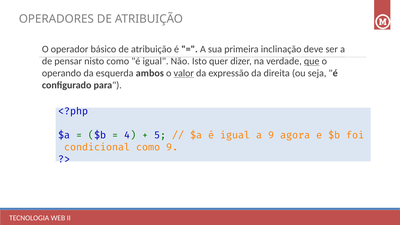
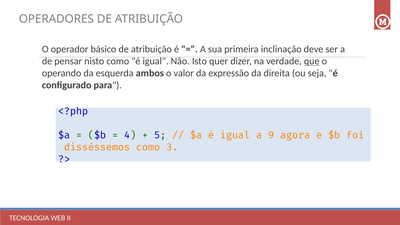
valor underline: present -> none
condicional: condicional -> disséssemos
como 9: 9 -> 3
